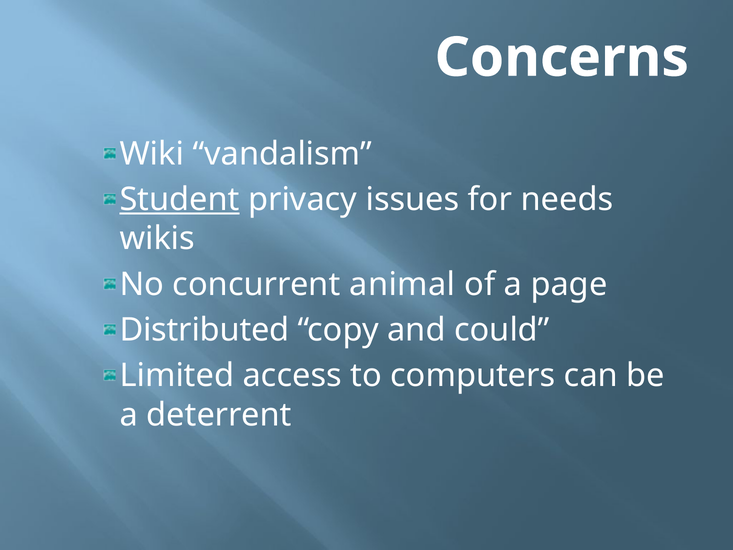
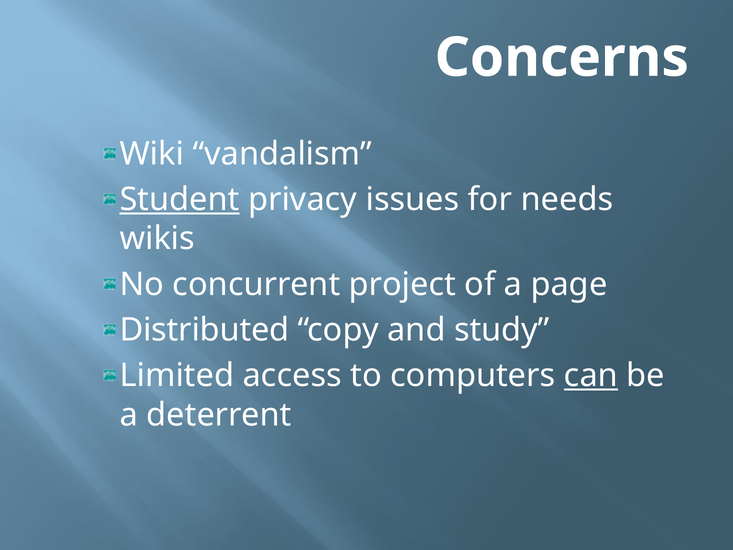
animal: animal -> project
could: could -> study
can underline: none -> present
